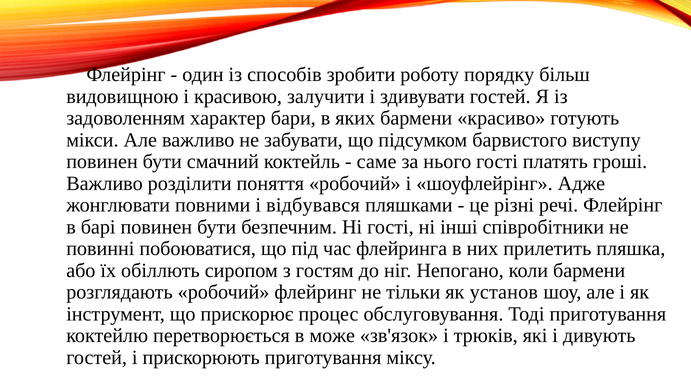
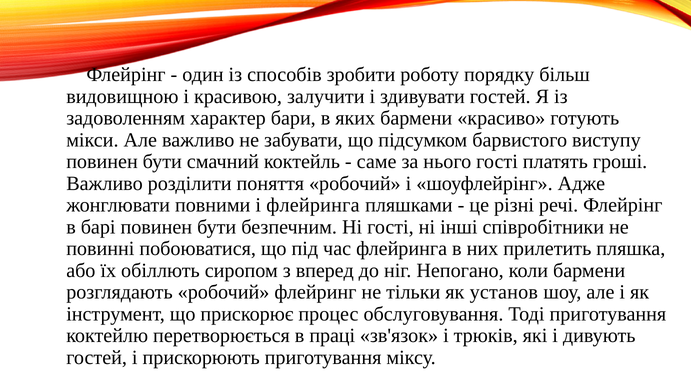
і відбувався: відбувався -> флейринга
гостям: гостям -> вперед
може: може -> праці
